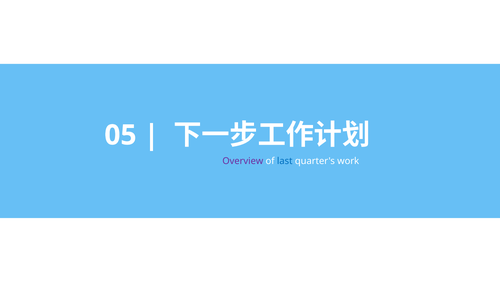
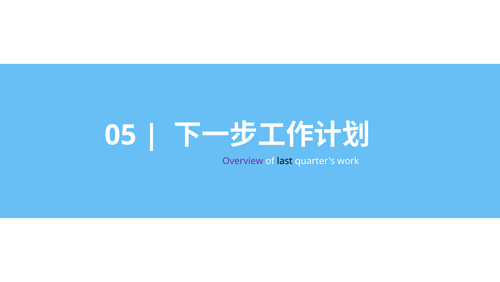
last colour: blue -> black
